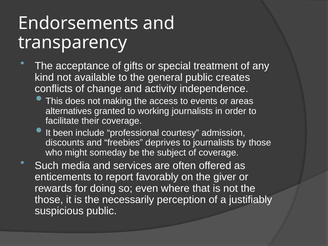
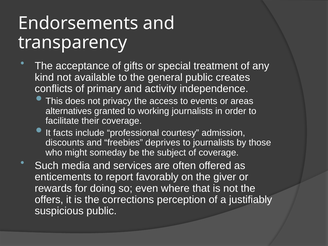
change: change -> primary
making: making -> privacy
been: been -> facts
those at (49, 200): those -> offers
necessarily: necessarily -> corrections
